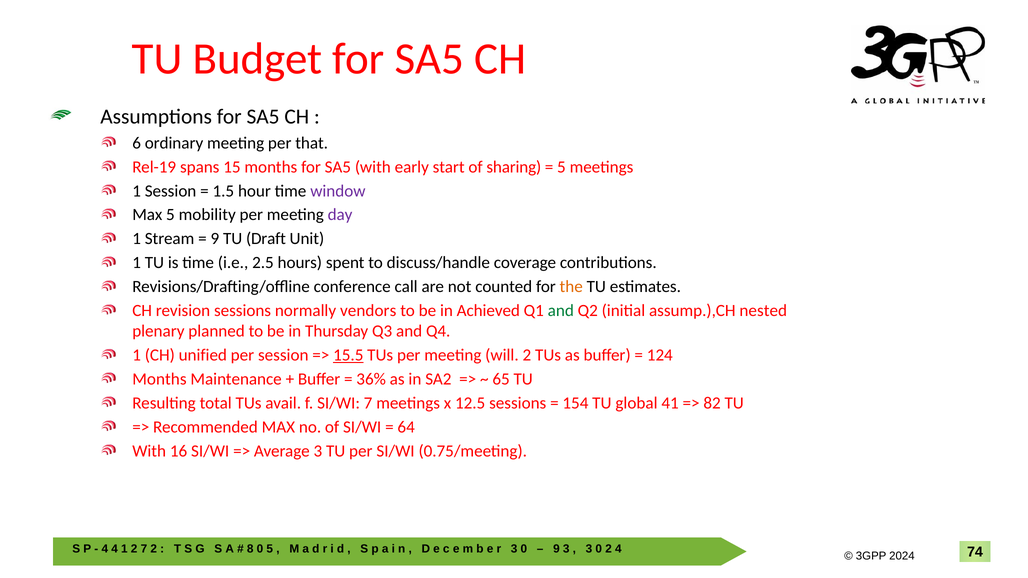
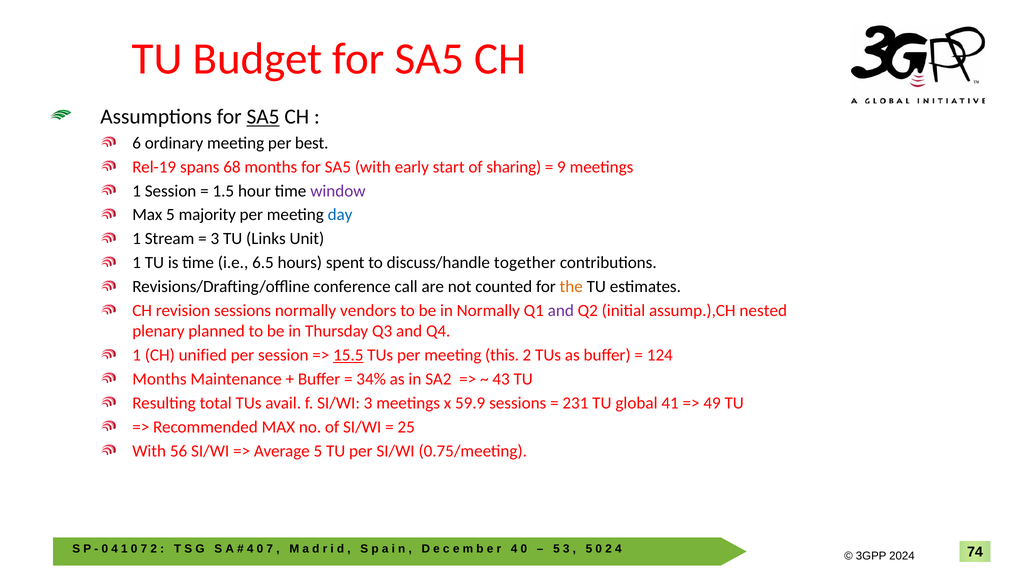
SA5 at (263, 117) underline: none -> present
that: that -> best
15: 15 -> 68
5 at (561, 167): 5 -> 9
mobility: mobility -> majority
day colour: purple -> blue
9 at (215, 239): 9 -> 3
Draft: Draft -> Links
2.5: 2.5 -> 6.5
coverage: coverage -> together
in Achieved: Achieved -> Normally
and at (561, 311) colour: green -> purple
will: will -> this
36%: 36% -> 34%
65: 65 -> 43
SI/WI 7: 7 -> 3
12.5: 12.5 -> 59.9
154: 154 -> 231
82: 82 -> 49
64: 64 -> 25
16: 16 -> 56
Average 3: 3 -> 5
4 at (105, 549): 4 -> 0
1 2: 2 -> 0
8 at (250, 549): 8 -> 4
5 at (270, 549): 5 -> 7
3 at (514, 549): 3 -> 4
9 at (556, 549): 9 -> 5
3 at (589, 549): 3 -> 5
